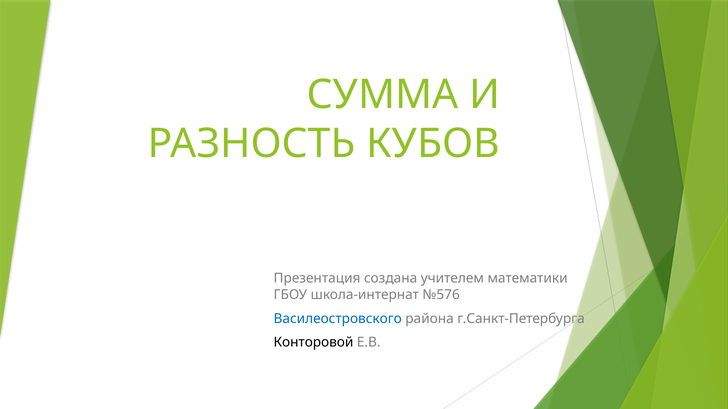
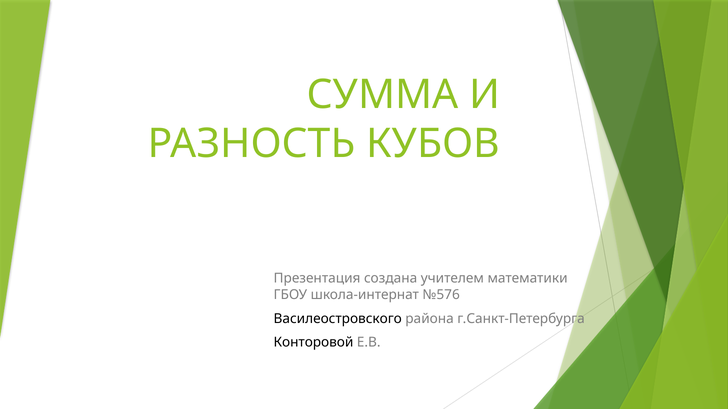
Василеостровского colour: blue -> black
